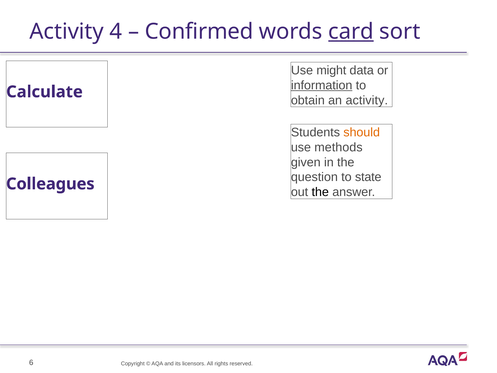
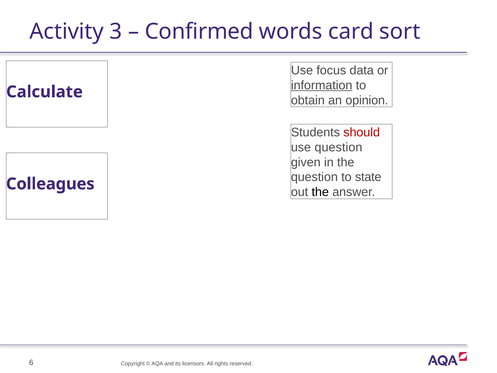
4: 4 -> 3
card underline: present -> none
might: might -> focus
an activity: activity -> opinion
should colour: orange -> red
use methods: methods -> question
